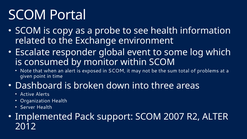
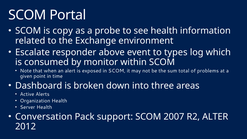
global: global -> above
some: some -> types
Implemented: Implemented -> Conversation
